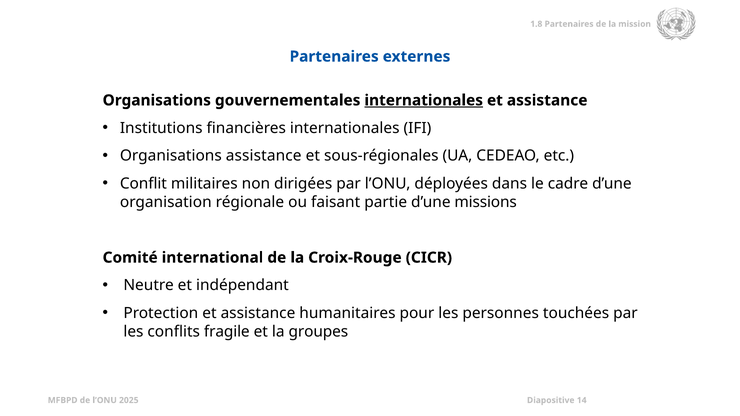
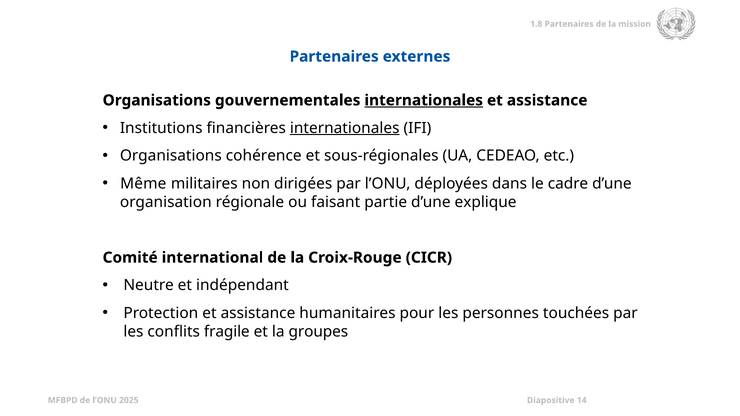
internationales at (345, 128) underline: none -> present
Organisations assistance: assistance -> cohérence
Conflit: Conflit -> Même
missions: missions -> explique
